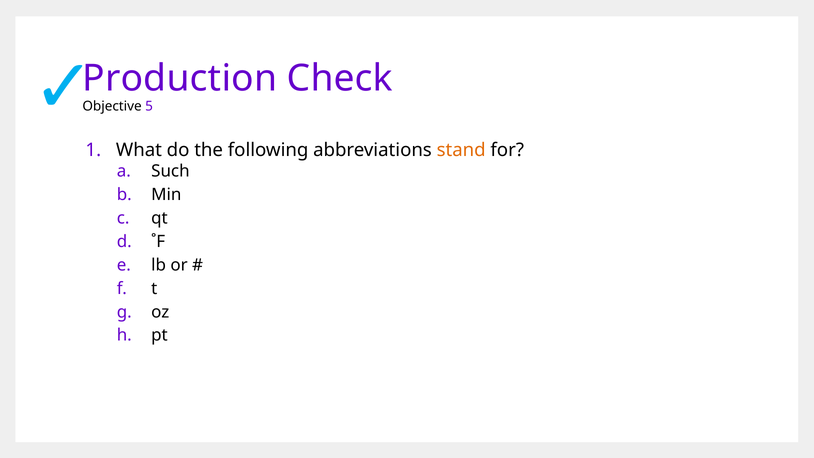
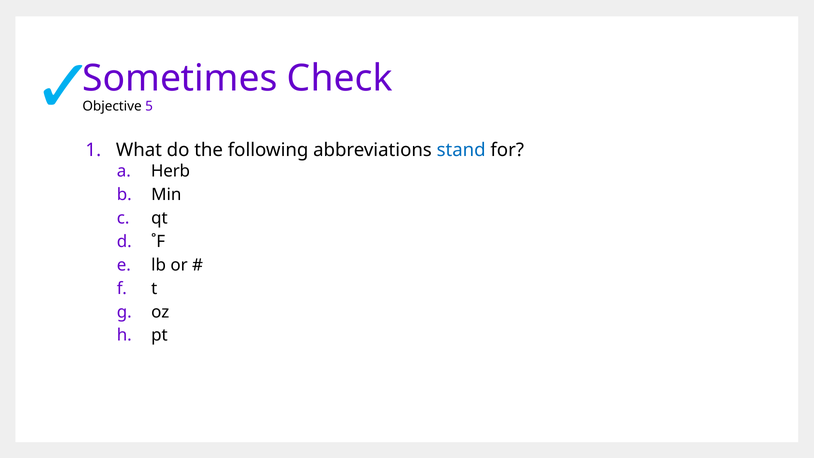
Production: Production -> Sometimes
stand colour: orange -> blue
Such: Such -> Herb
